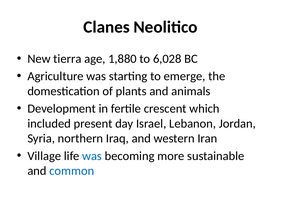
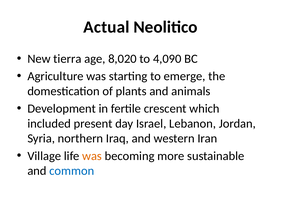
Clanes: Clanes -> Actual
1,880: 1,880 -> 8,020
6,028: 6,028 -> 4,090
was at (92, 156) colour: blue -> orange
